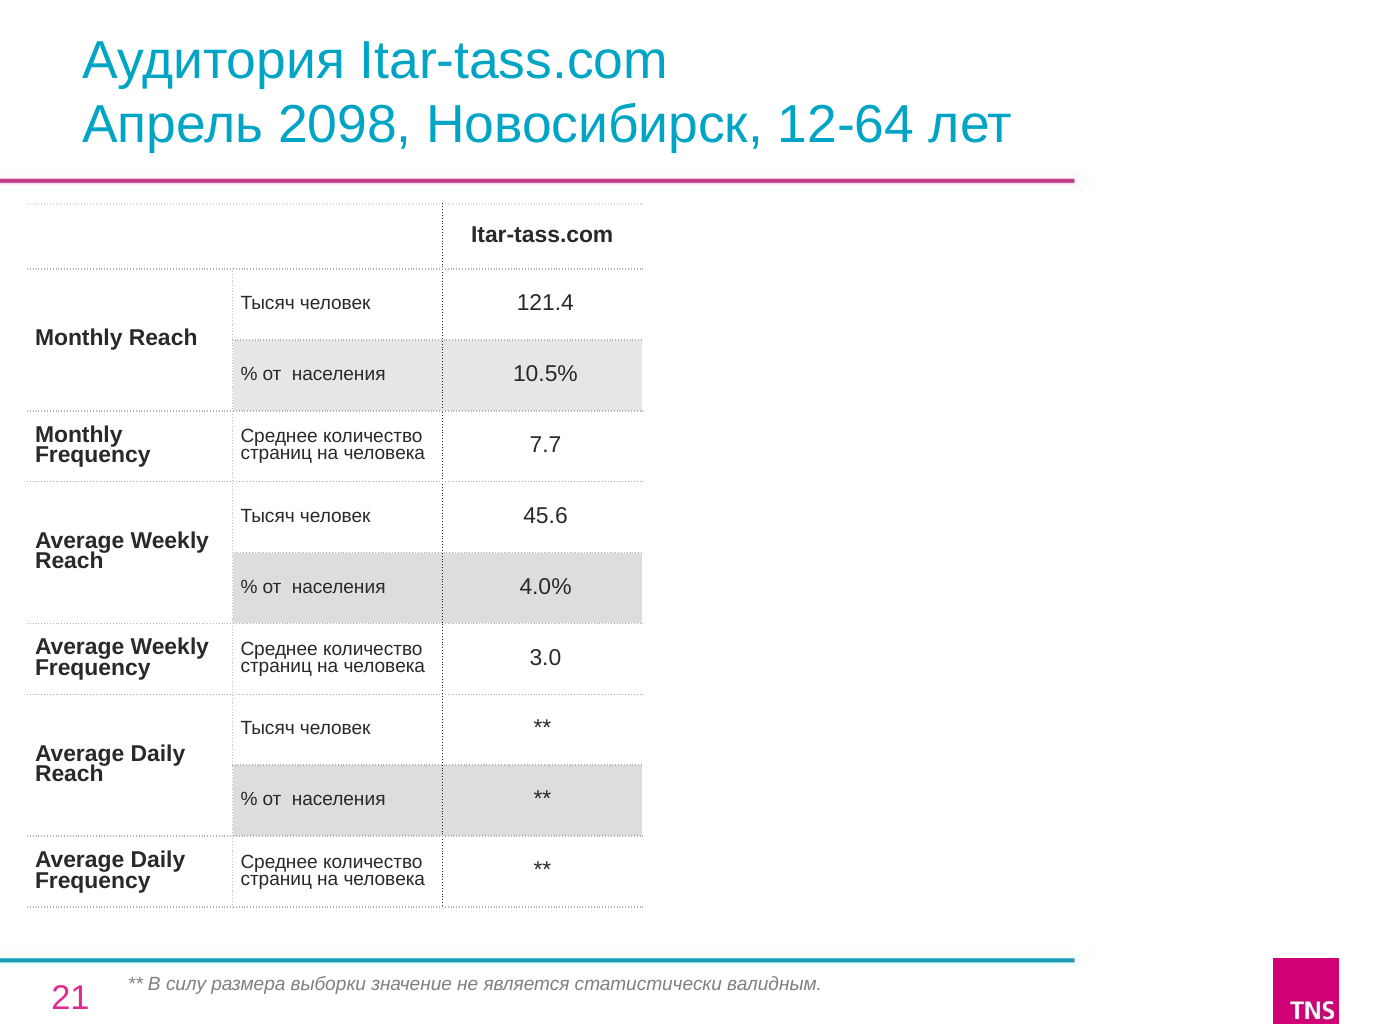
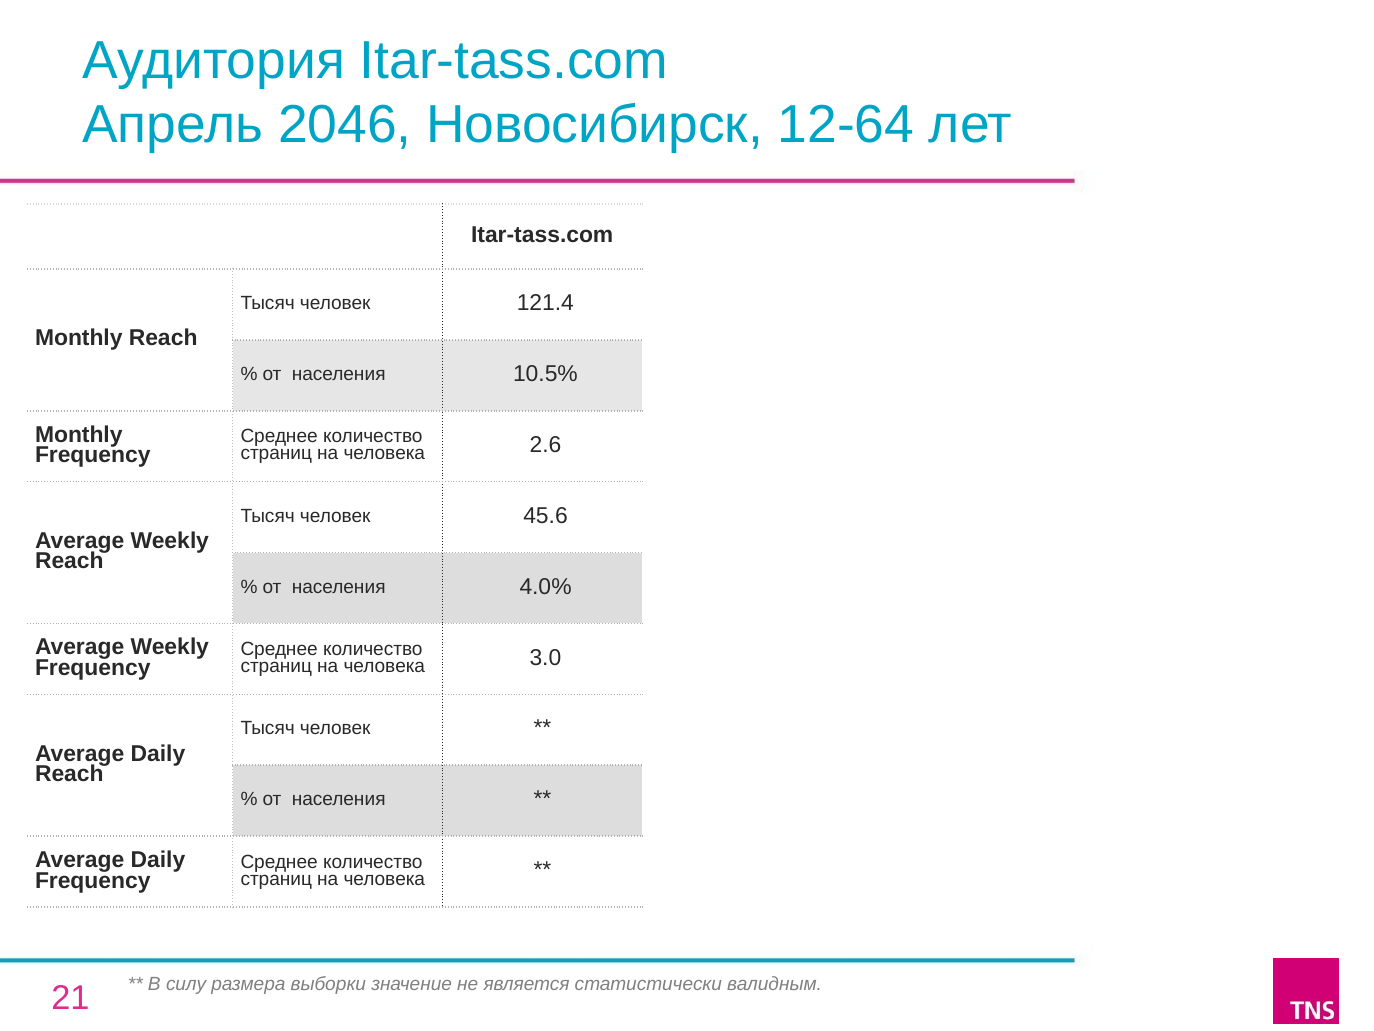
2098: 2098 -> 2046
7.7: 7.7 -> 2.6
